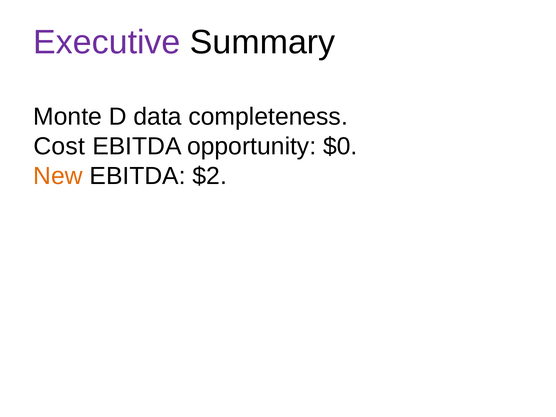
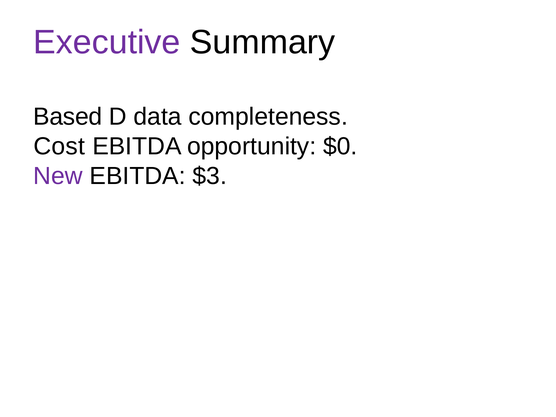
Monte: Monte -> Based
New colour: orange -> purple
$2: $2 -> $3
